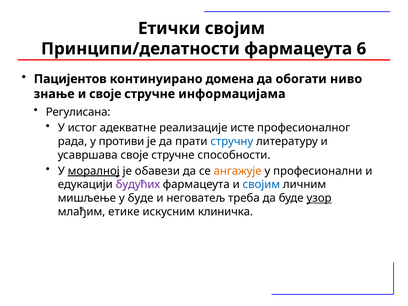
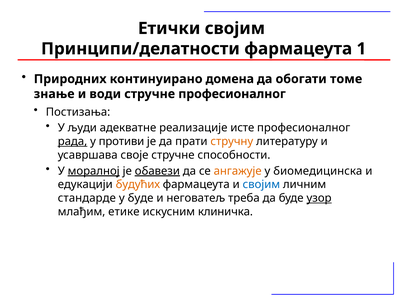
6: 6 -> 1
Пацијентов: Пацијентов -> Природних
ниво: ниво -> томе
и своје: своје -> води
стручне информацијама: информацијама -> професионалног
Регулисана: Регулисана -> Постизања
истог: истог -> људи
рада underline: none -> present
стручну colour: blue -> orange
обавези underline: none -> present
професионални: професионални -> биомедицинска
будућих colour: purple -> orange
мишљење: мишљење -> стандарде
